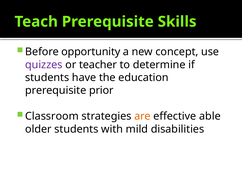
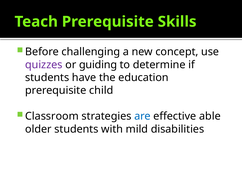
opportunity: opportunity -> challenging
teacher: teacher -> guiding
prior: prior -> child
are colour: orange -> blue
